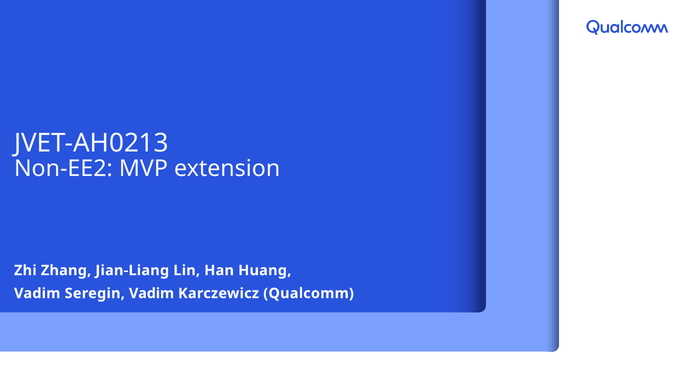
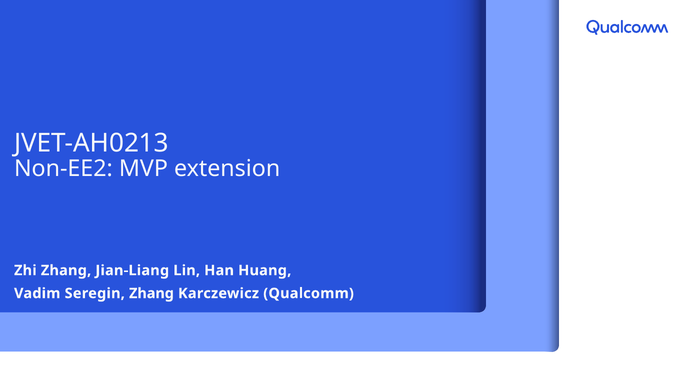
Seregin Vadim: Vadim -> Zhang
